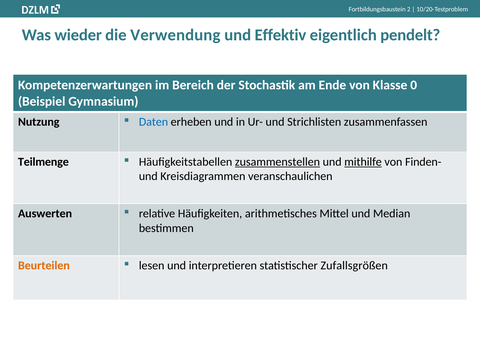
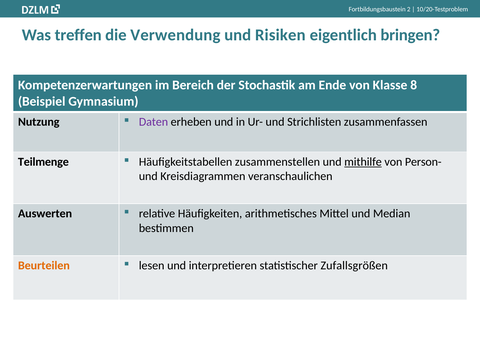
wieder: wieder -> treffen
Effektiv: Effektiv -> Risiken
pendelt: pendelt -> bringen
0: 0 -> 8
Daten colour: blue -> purple
zusammenstellen underline: present -> none
Finden-: Finden- -> Person-
